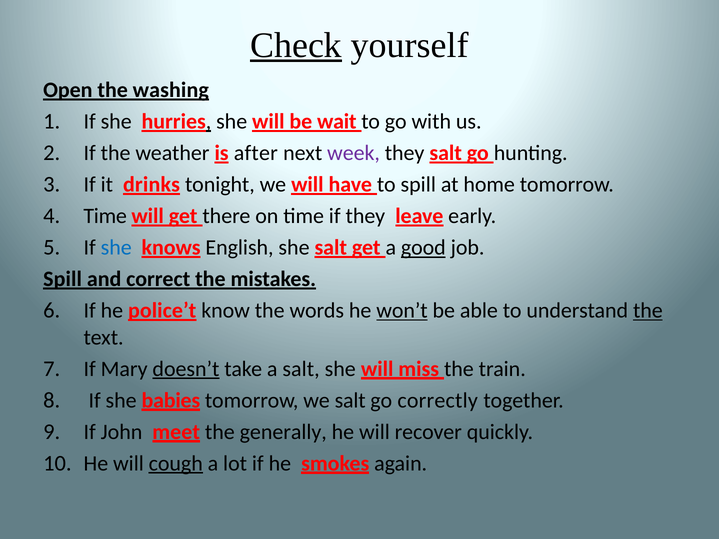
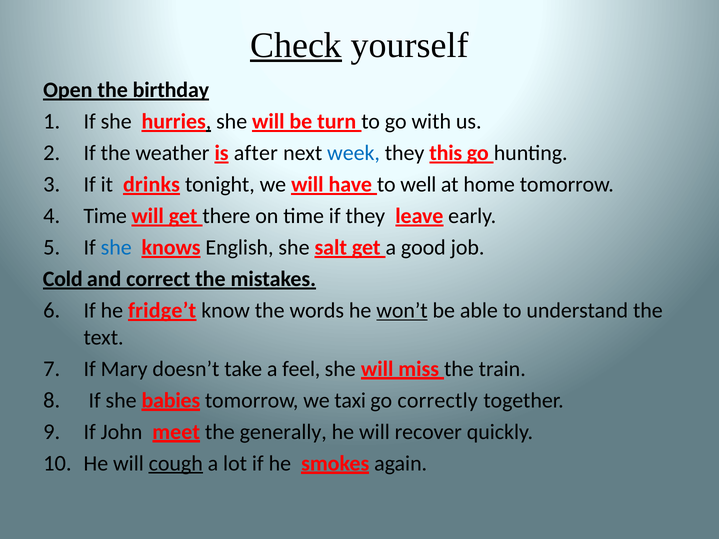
washing: washing -> birthday
wait: wait -> turn
week colour: purple -> blue
they salt: salt -> this
to spill: spill -> well
good underline: present -> none
Spill at (63, 279): Spill -> Cold
police’t: police’t -> fridge’t
the at (648, 311) underline: present -> none
doesn’t underline: present -> none
a salt: salt -> feel
we salt: salt -> taxi
